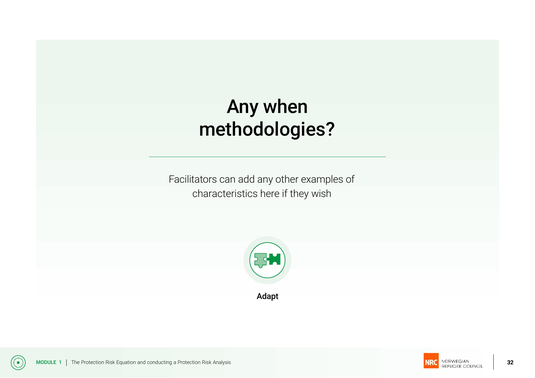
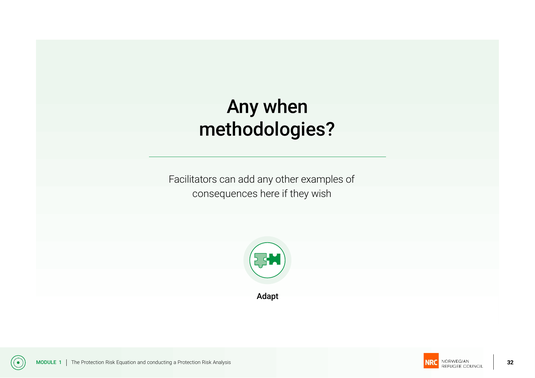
characteristics: characteristics -> consequences
